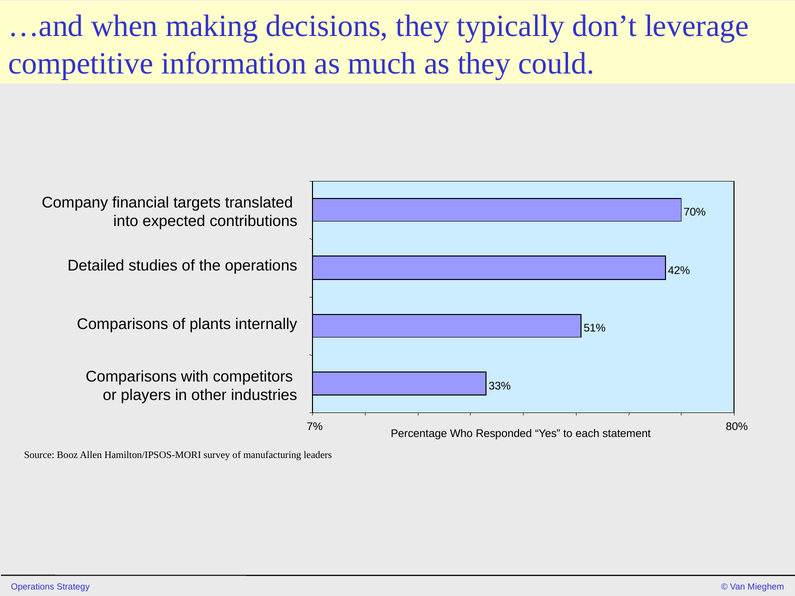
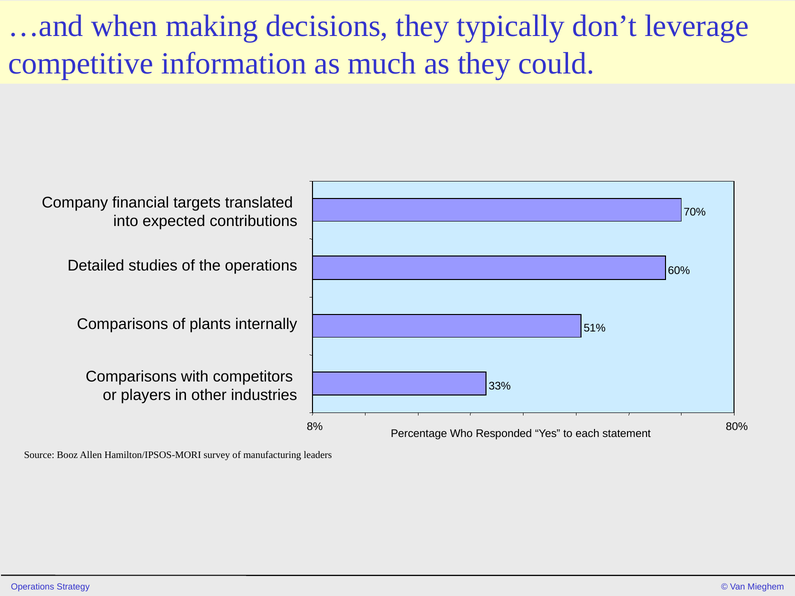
42%: 42% -> 60%
7%: 7% -> 8%
